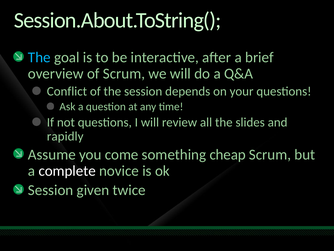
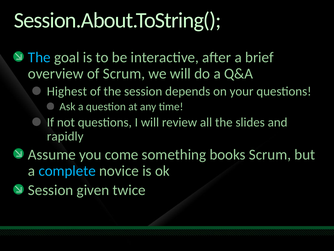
Conflict: Conflict -> Highest
cheap: cheap -> books
complete colour: white -> light blue
